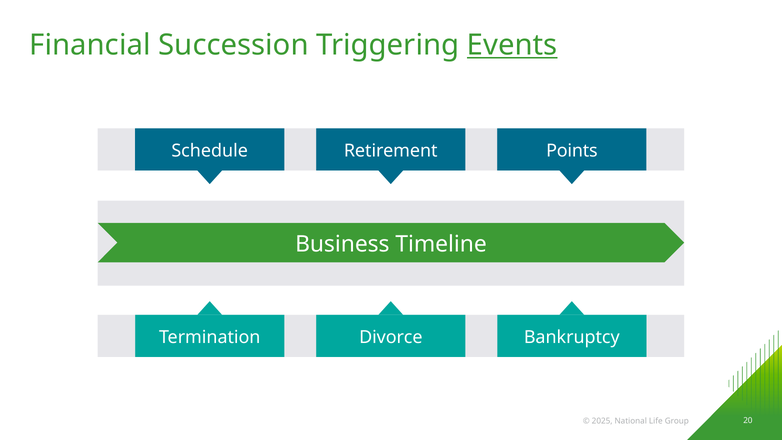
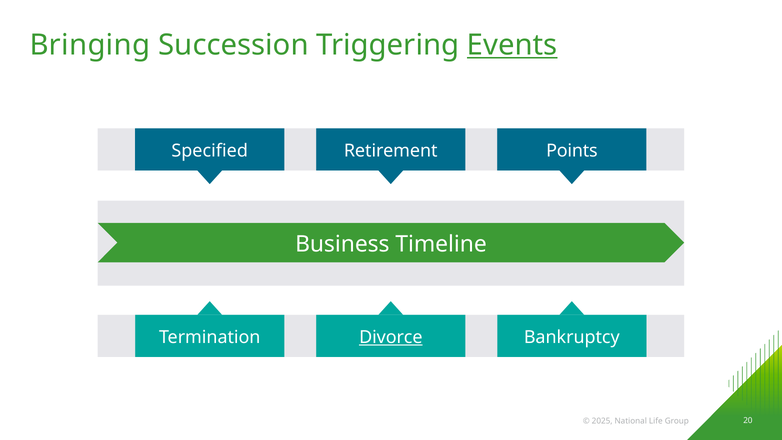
Financial: Financial -> Bringing
Schedule: Schedule -> Specified
Divorce underline: none -> present
